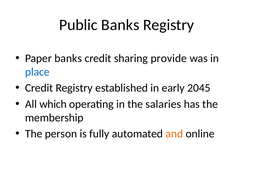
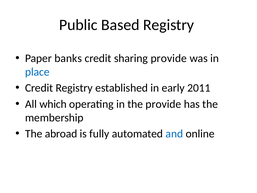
Public Banks: Banks -> Based
2045: 2045 -> 2011
the salaries: salaries -> provide
person: person -> abroad
and colour: orange -> blue
